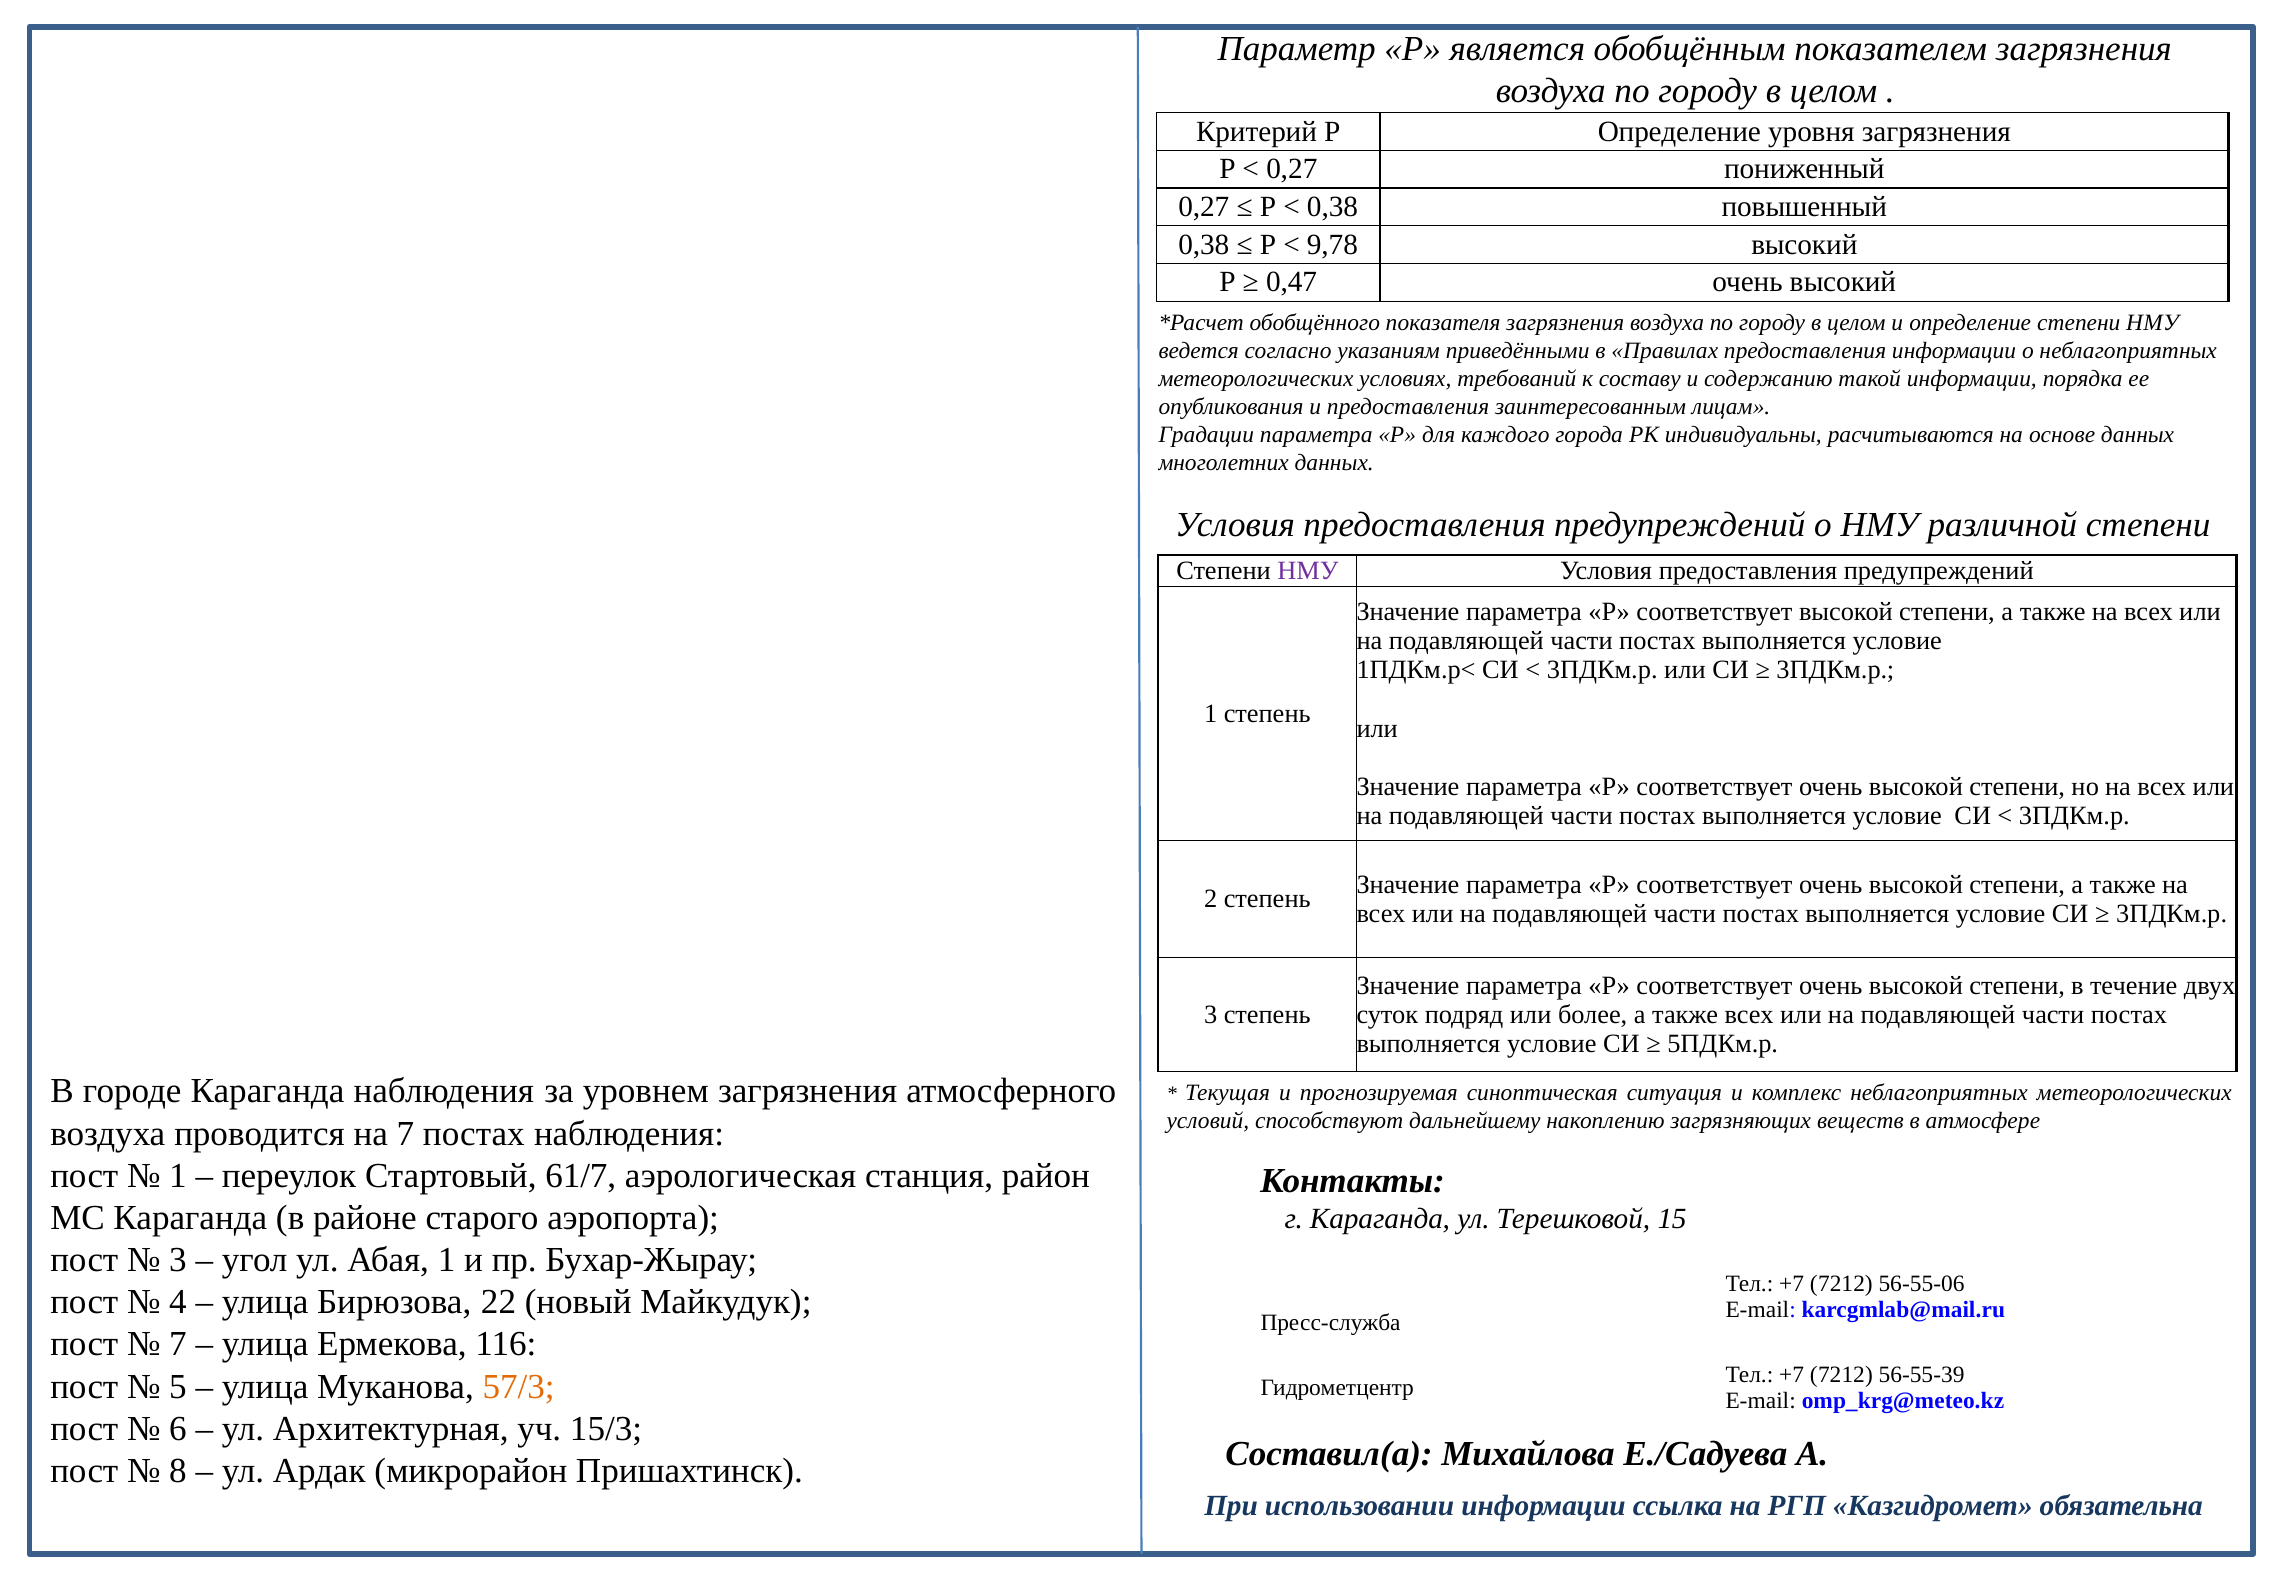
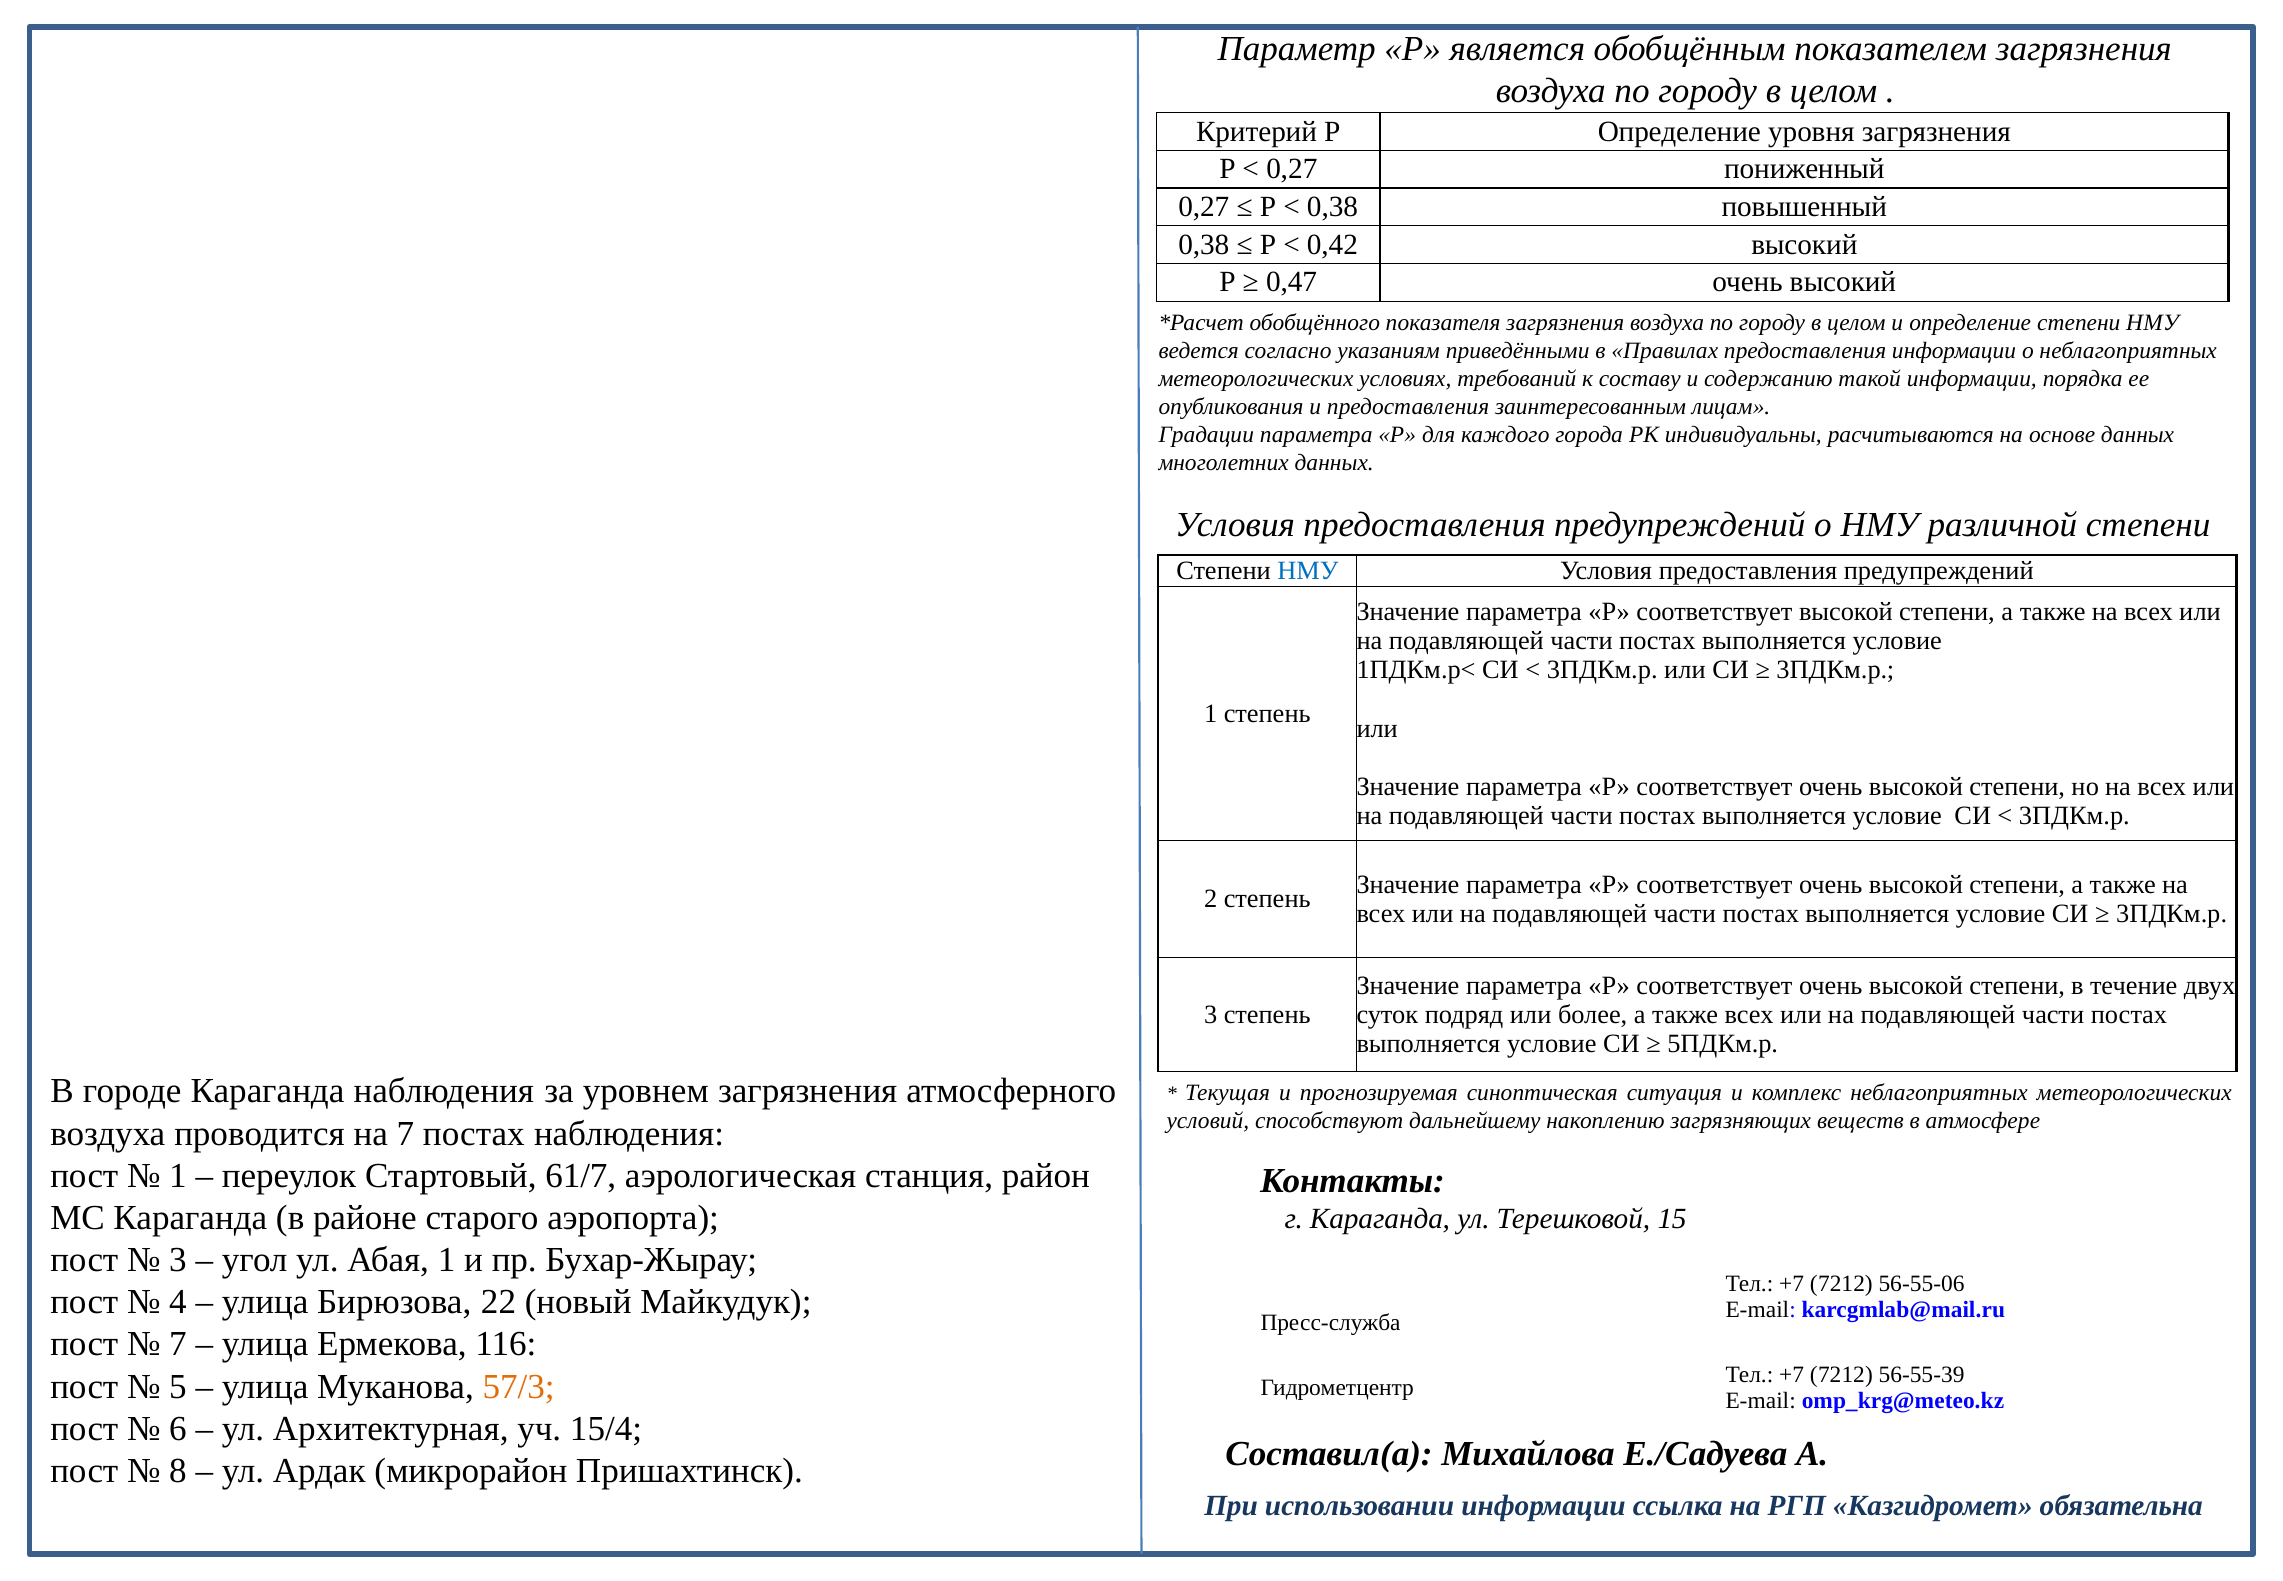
9,78: 9,78 -> 0,42
НМУ at (1308, 571) colour: purple -> blue
15/3: 15/3 -> 15/4
